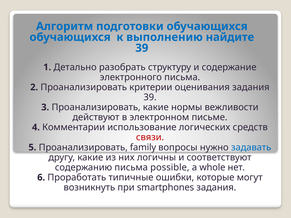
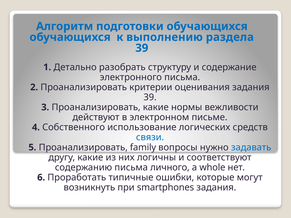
найдите: найдите -> раздела
Комментарии: Комментарии -> Собственного
связи colour: red -> blue
possible: possible -> личного
